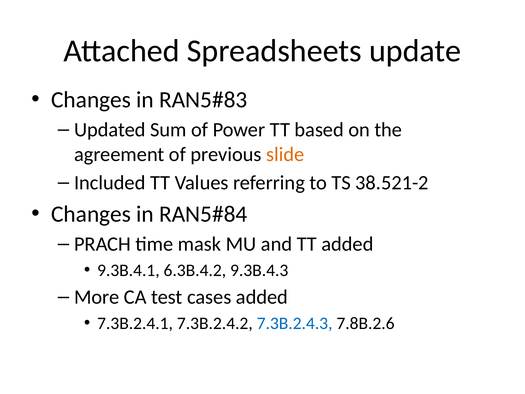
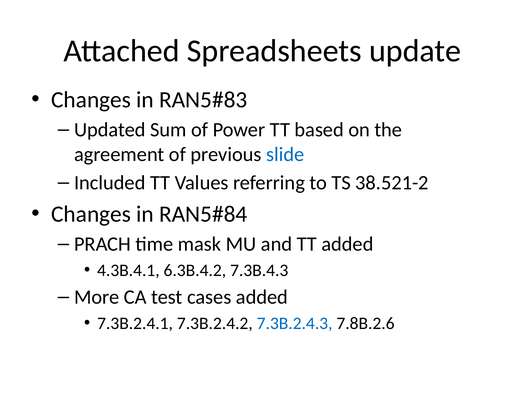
slide colour: orange -> blue
9.3B.4.1: 9.3B.4.1 -> 4.3B.4.1
9.3B.4.3: 9.3B.4.3 -> 7.3B.4.3
